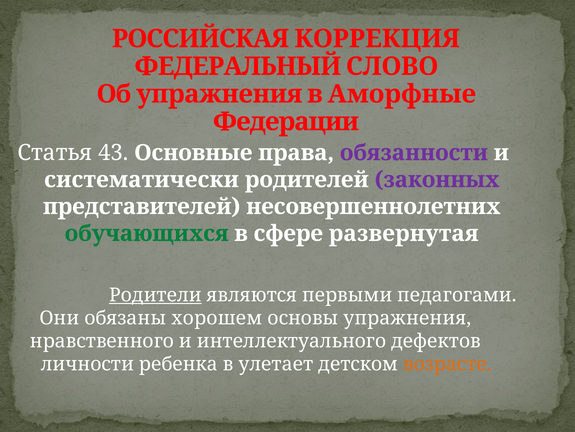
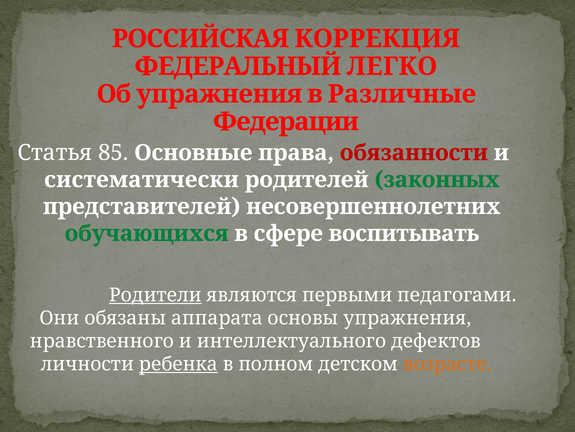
СЛОВО: СЛОВО -> ЛЕГКО
Аморфные: Аморфные -> Различные
43: 43 -> 85
обязанности colour: purple -> red
законных colour: purple -> green
развернутая: развернутая -> воспитывать
хорошем: хорошем -> аппарата
ребенка underline: none -> present
улетает: улетает -> полном
